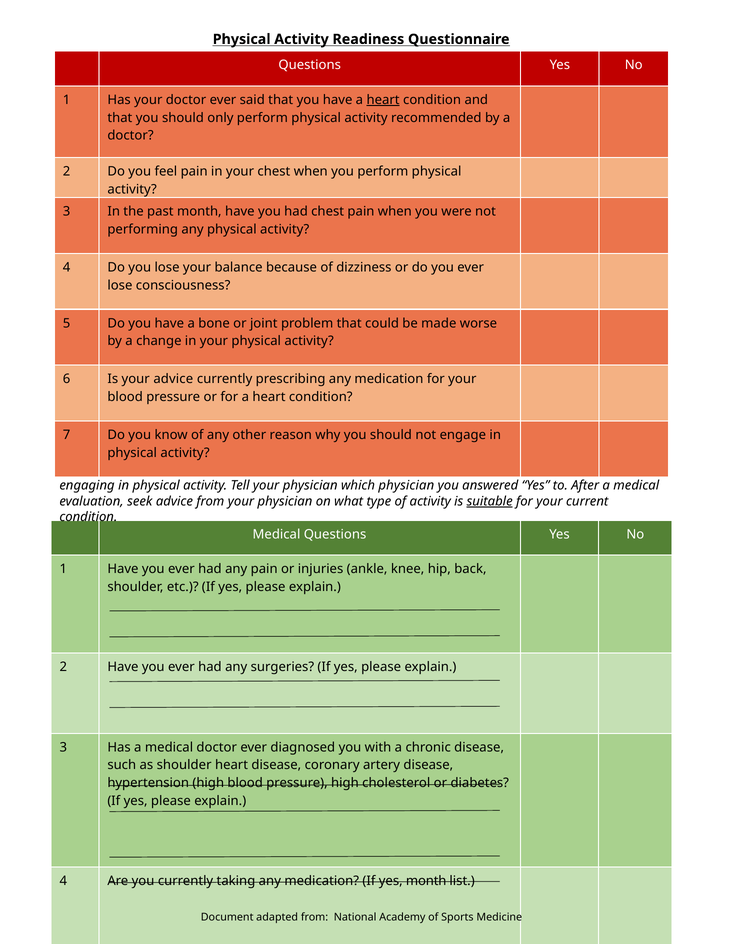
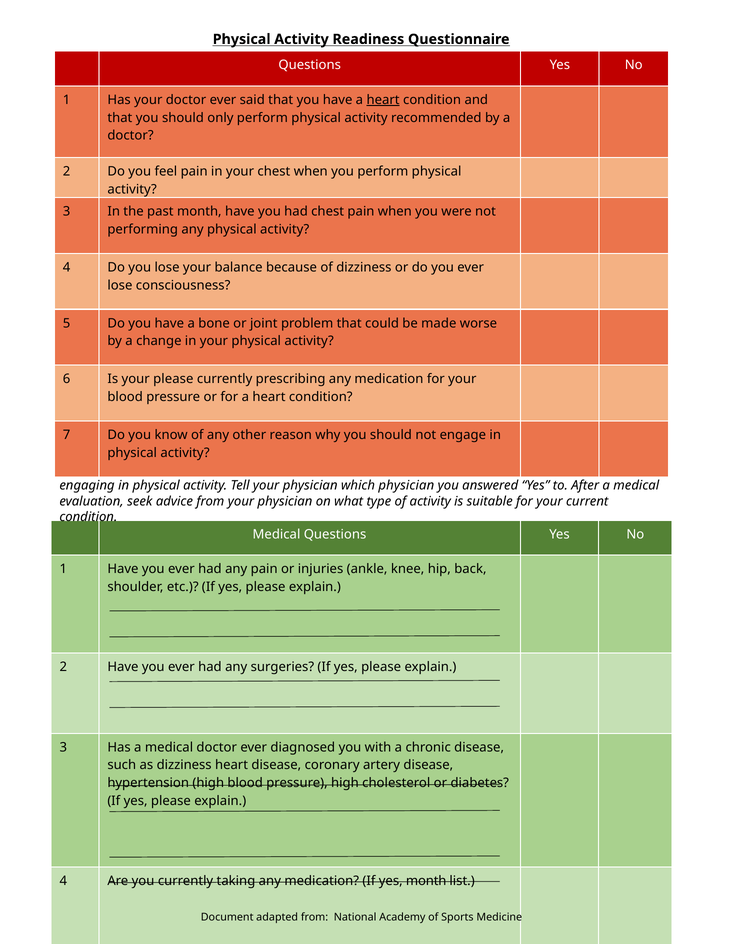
your advice: advice -> please
suitable underline: present -> none
as shoulder: shoulder -> dizziness
